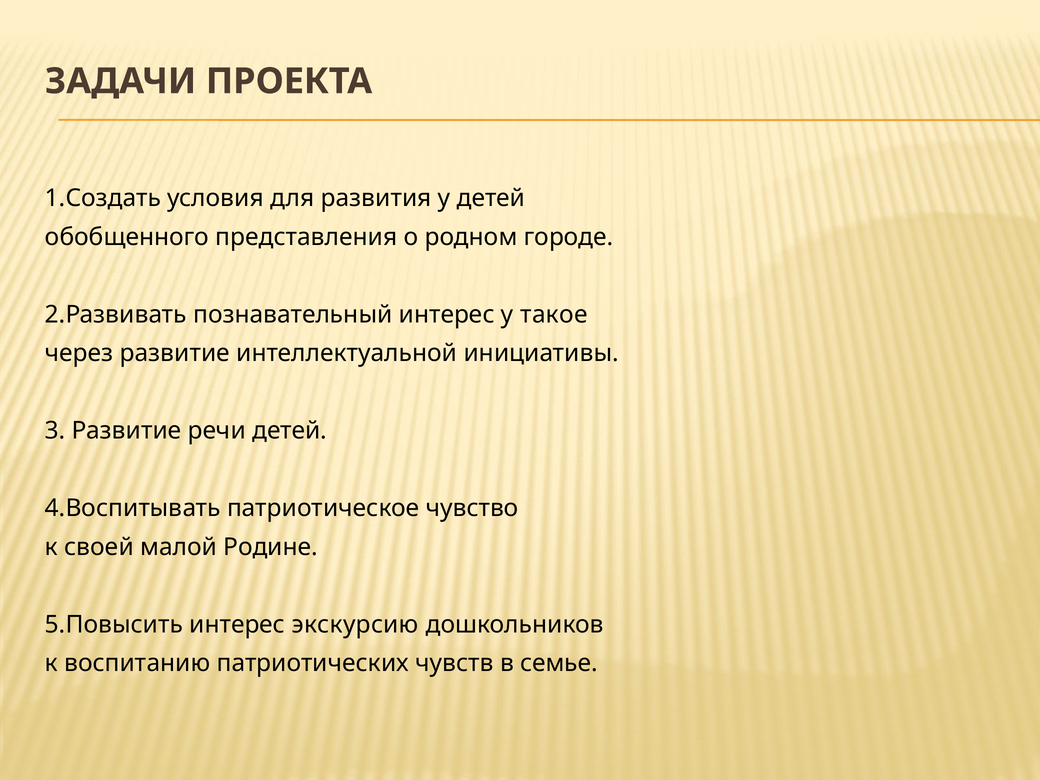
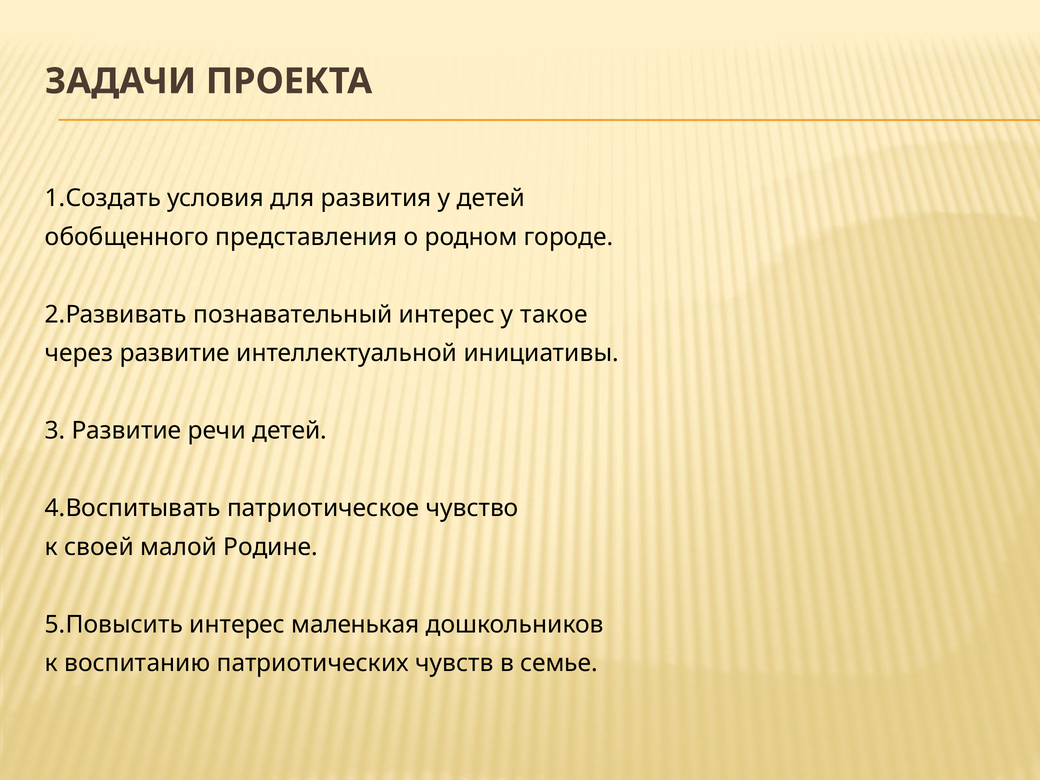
экскурсию: экскурсию -> маленькая
